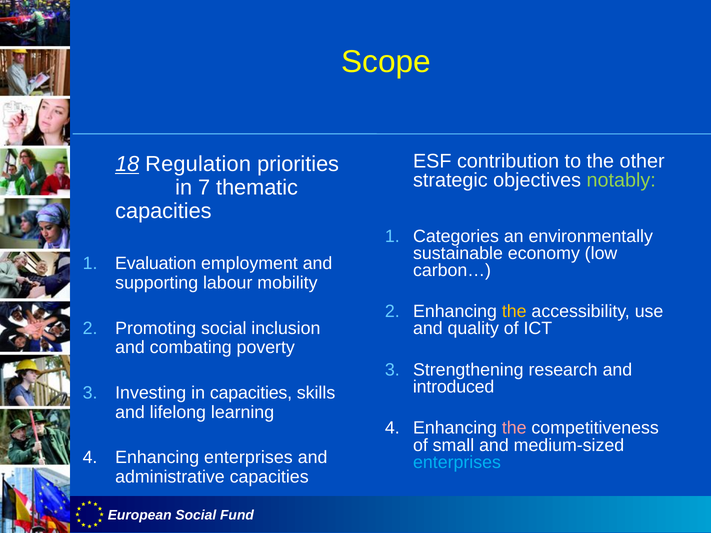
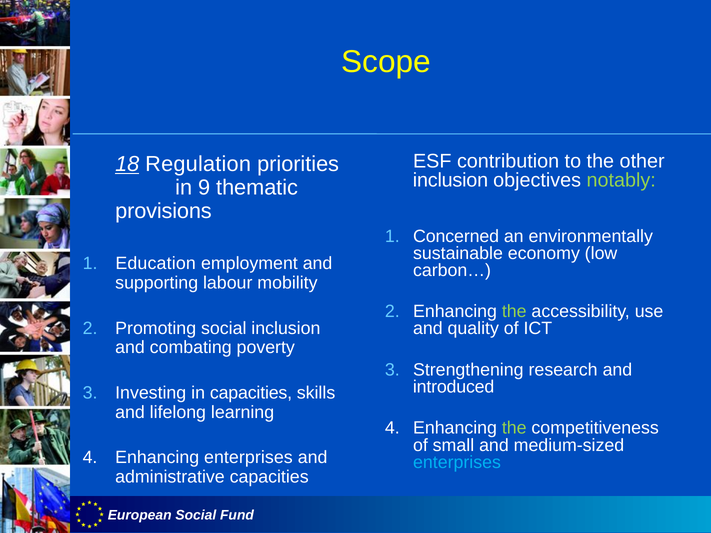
strategic at (450, 180): strategic -> inclusion
7: 7 -> 9
capacities at (163, 211): capacities -> provisions
Categories: Categories -> Concerned
Evaluation: Evaluation -> Education
the at (514, 312) colour: yellow -> light green
the at (514, 428) colour: pink -> light green
